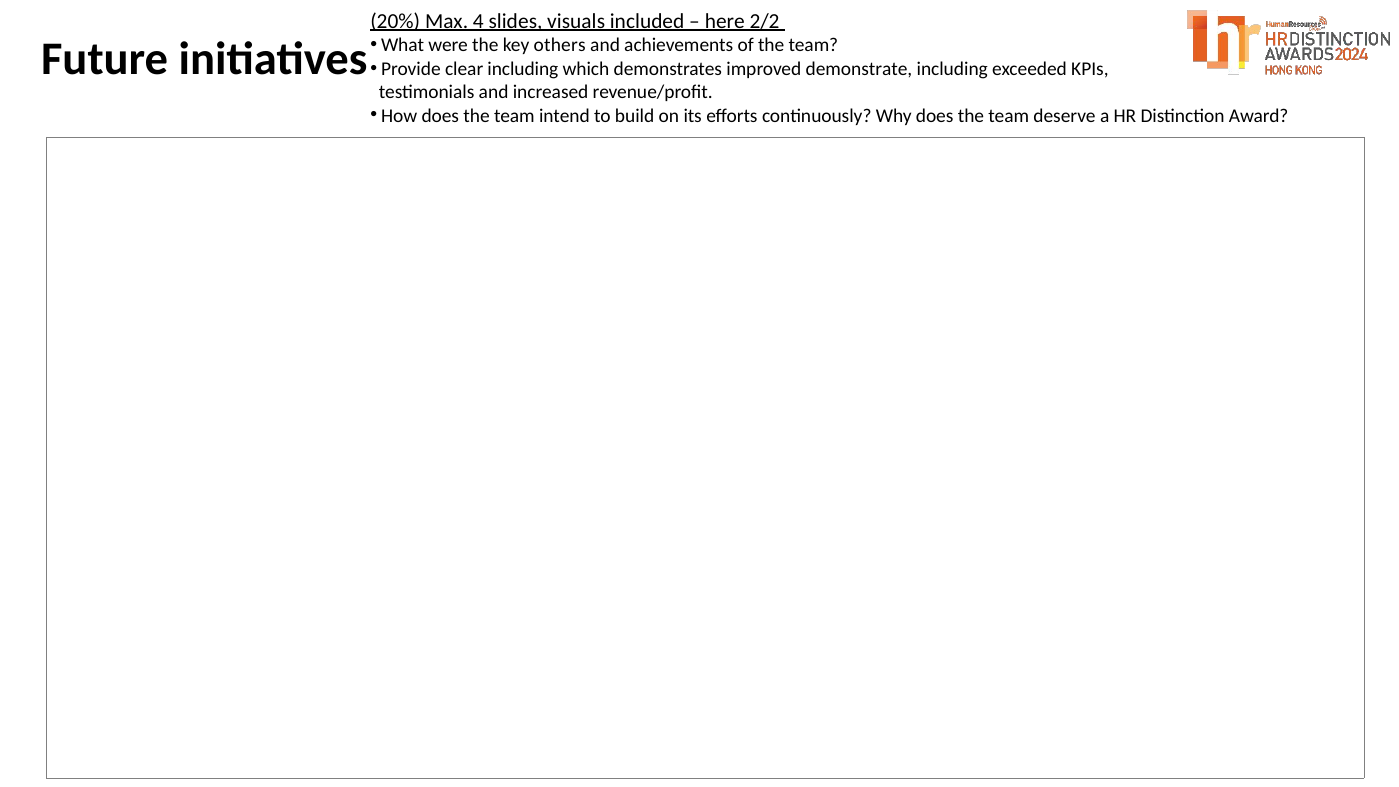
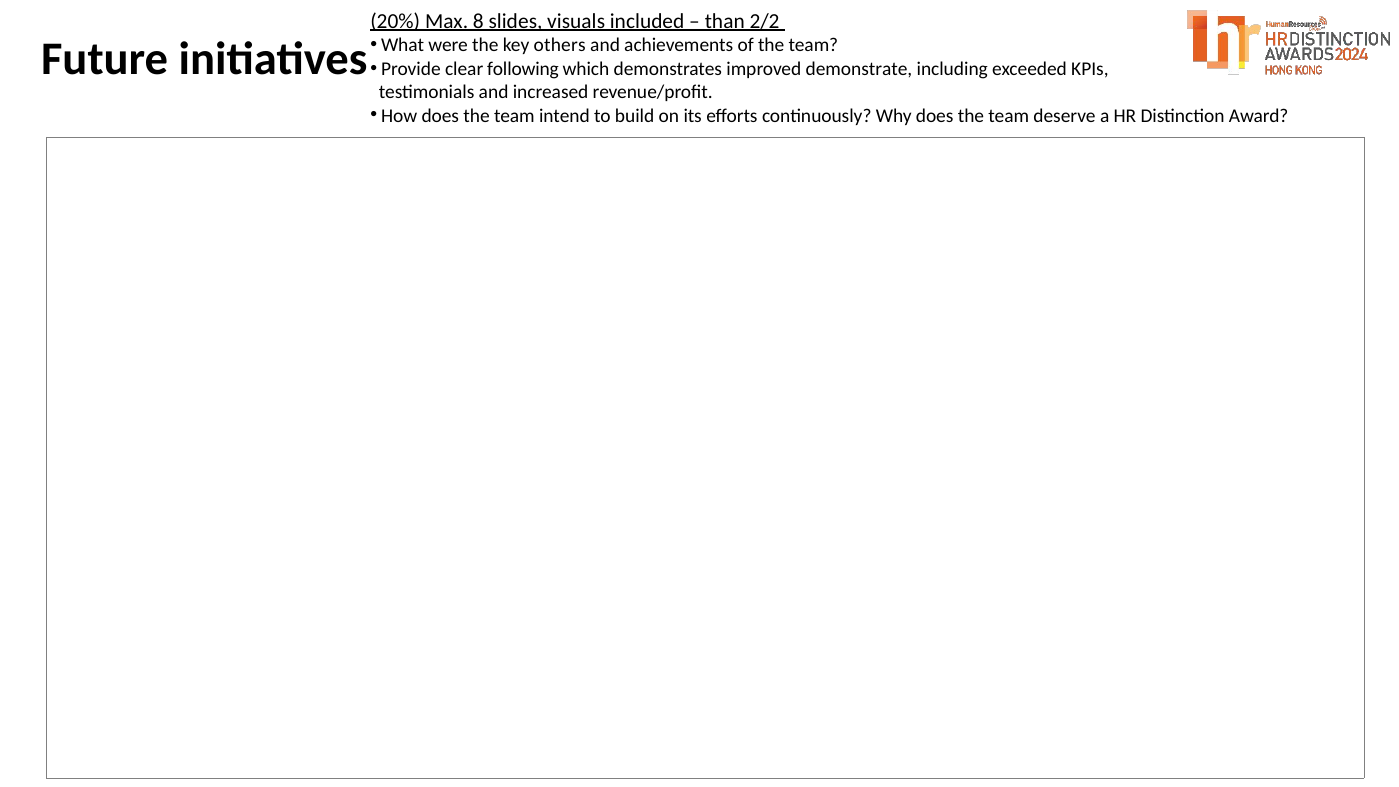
4: 4 -> 8
here: here -> than
clear including: including -> following
